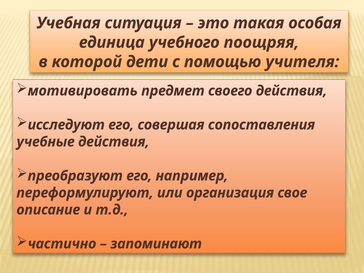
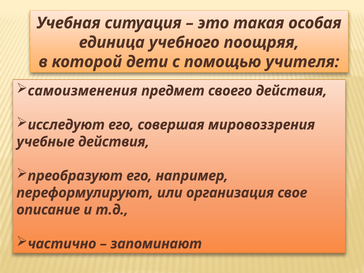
мотивировать: мотивировать -> самоизменения
сопоставления: сопоставления -> мировоззрения
